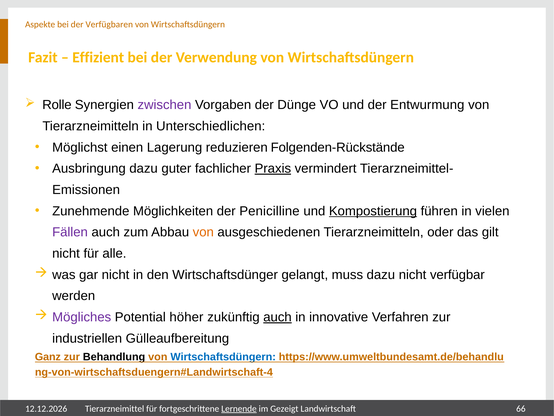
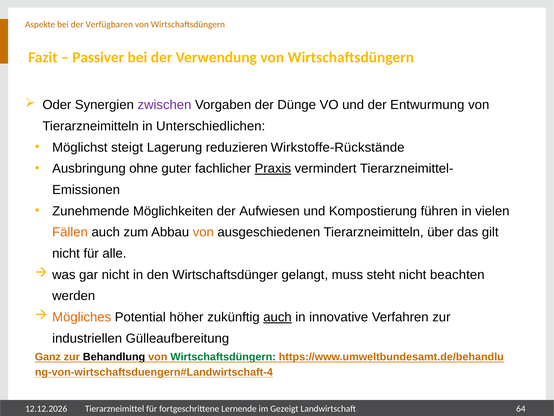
Effizient: Effizient -> Passiver
Rolle: Rolle -> Oder
einen: einen -> steigt
Folgenden-Rückstände: Folgenden-Rückstände -> Wirkstoffe-Rückstände
Ausbringung dazu: dazu -> ohne
Penicilline: Penicilline -> Aufwiesen
Kompostierung underline: present -> none
Fällen colour: purple -> orange
oder: oder -> über
muss dazu: dazu -> steht
verfügbar: verfügbar -> beachten
Mögliches colour: purple -> orange
Wirtschaftsdüngern at (223, 357) colour: blue -> green
Lernende underline: present -> none
66: 66 -> 64
